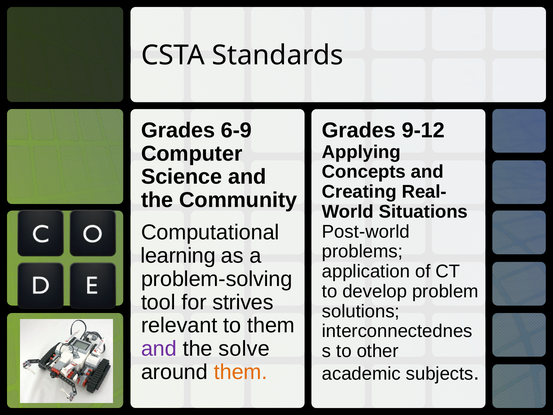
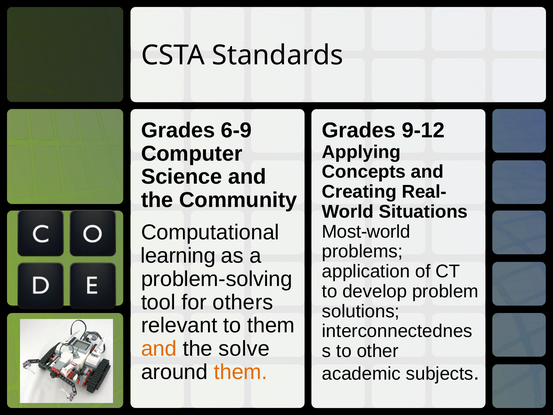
Post-world: Post-world -> Most-world
strives: strives -> others
and at (159, 349) colour: purple -> orange
